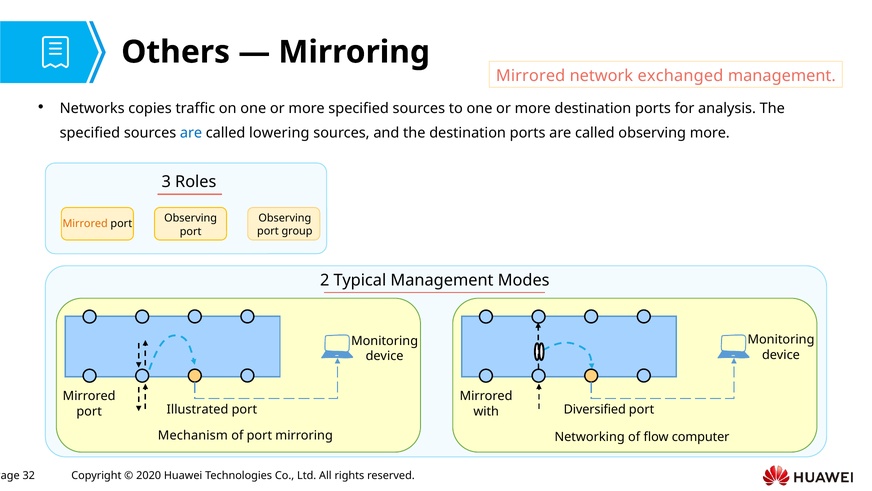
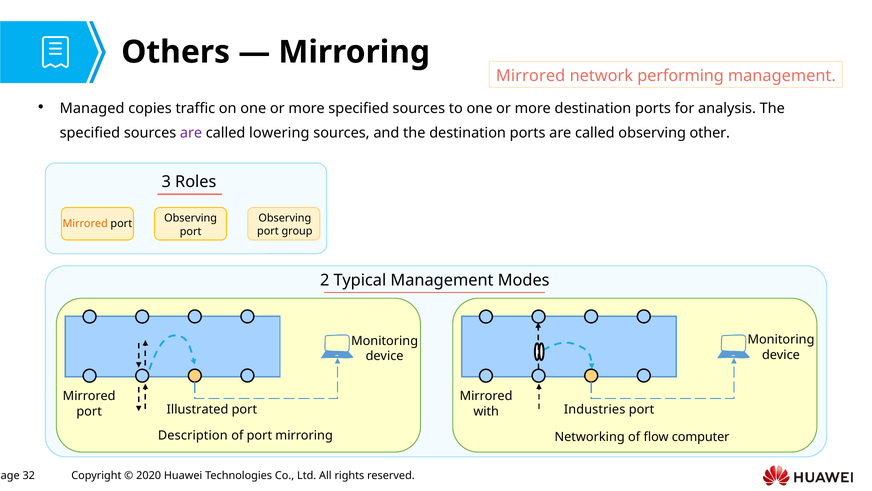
exchanged: exchanged -> performing
Networks: Networks -> Managed
are at (191, 133) colour: blue -> purple
observing more: more -> other
Diversified: Diversified -> Industries
Mechanism: Mechanism -> Description
